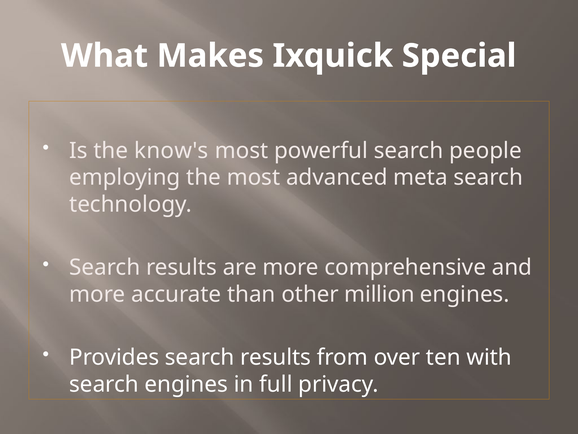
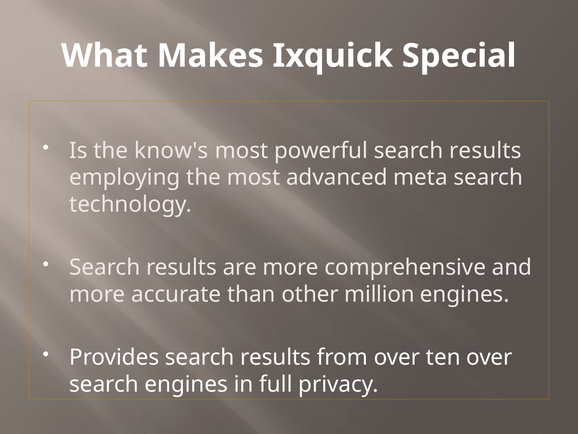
powerful search people: people -> results
ten with: with -> over
